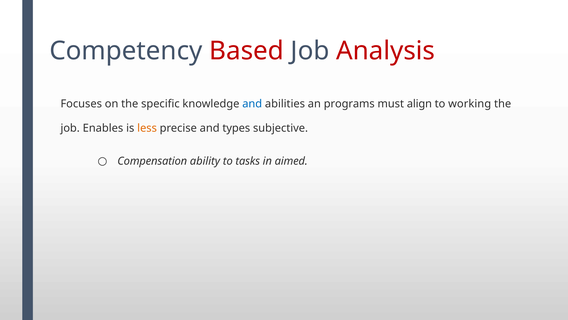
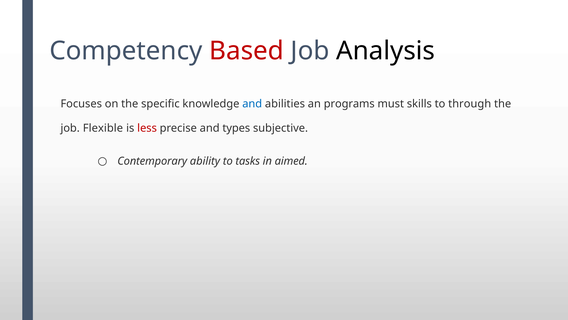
Analysis colour: red -> black
align: align -> skills
working: working -> through
Enables: Enables -> Flexible
less colour: orange -> red
Compensation: Compensation -> Contemporary
